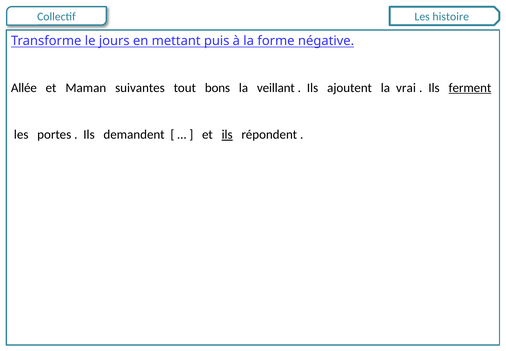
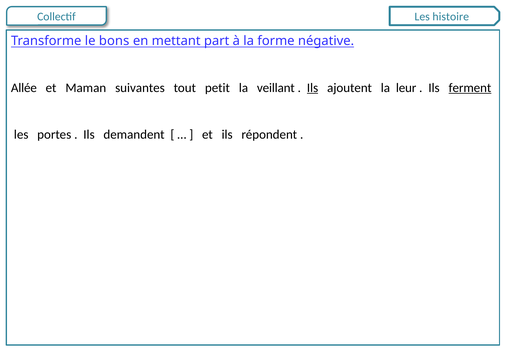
jours: jours -> bons
puis: puis -> part
bons: bons -> petit
Ils at (313, 88) underline: none -> present
vrai: vrai -> leur
ils at (227, 134) underline: present -> none
